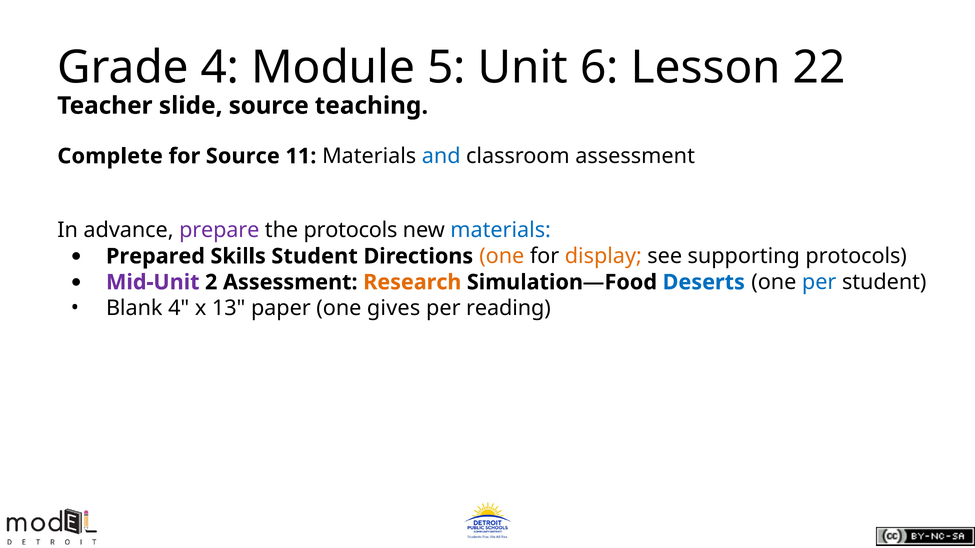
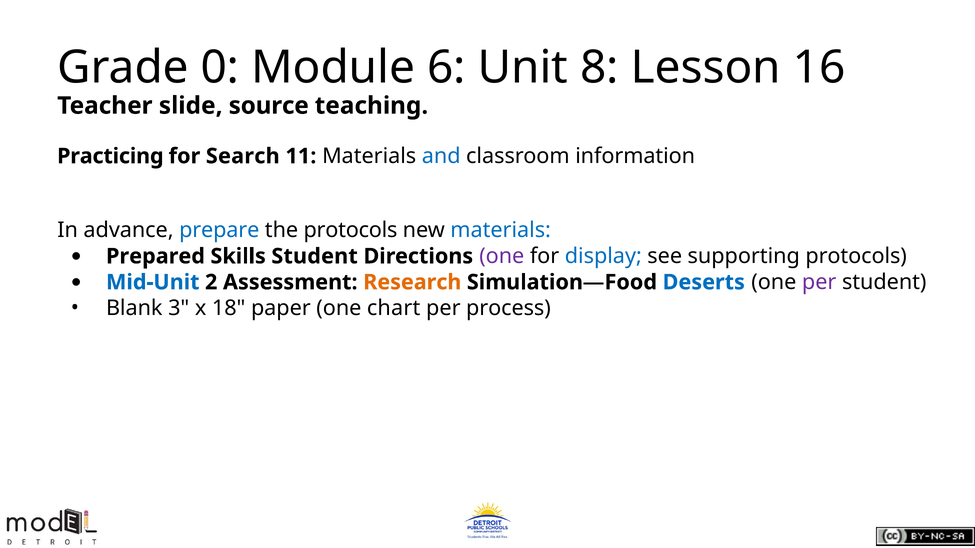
Grade 4: 4 -> 0
5: 5 -> 6
6: 6 -> 8
22: 22 -> 16
Complete: Complete -> Practicing
for Source: Source -> Search
classroom assessment: assessment -> information
prepare colour: purple -> blue
one at (502, 256) colour: orange -> purple
display colour: orange -> blue
Mid-Unit colour: purple -> blue
per at (819, 282) colour: blue -> purple
Blank 4: 4 -> 3
13: 13 -> 18
gives: gives -> chart
reading: reading -> process
